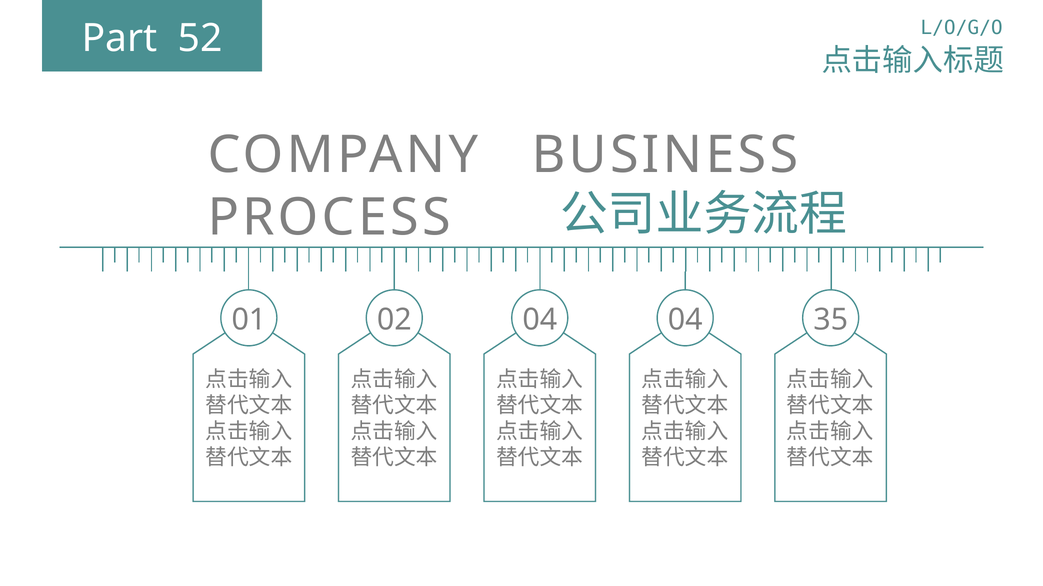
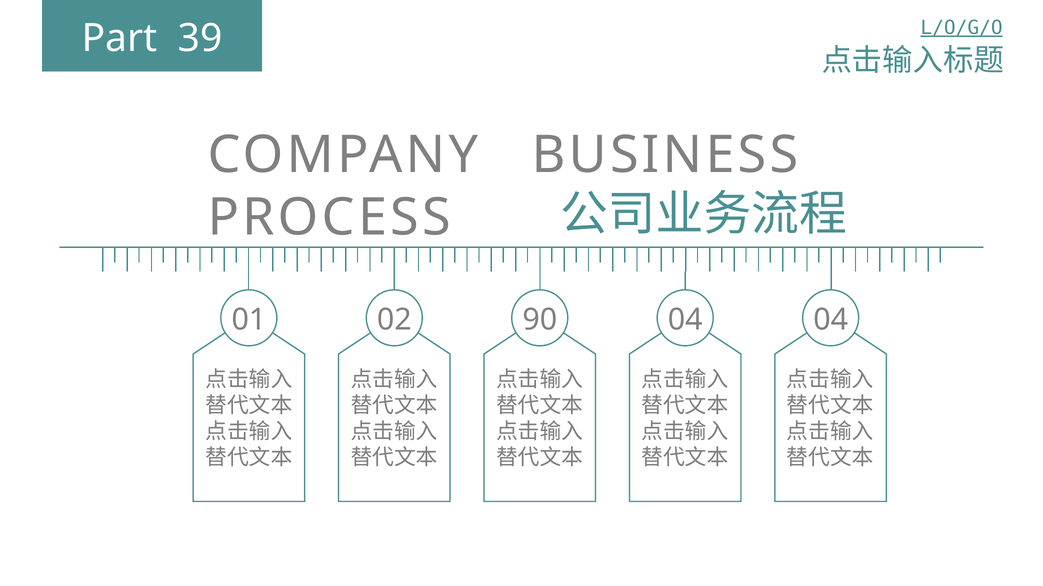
L/O/G/O underline: none -> present
52: 52 -> 39
02 04: 04 -> 90
04 35: 35 -> 04
